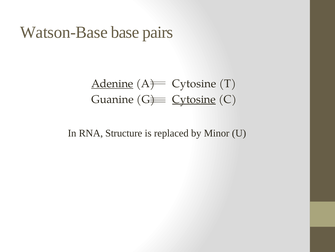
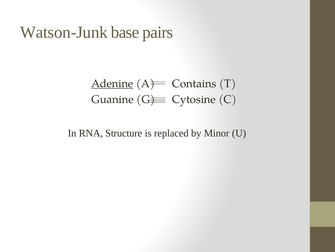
Watson-Base: Watson-Base -> Watson-Junk
A Cytosine: Cytosine -> Contains
Cytosine at (194, 99) underline: present -> none
